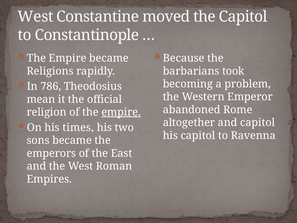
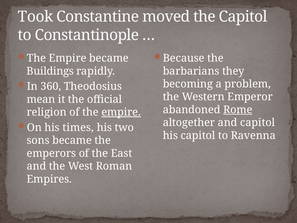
West at (36, 17): West -> Took
Religions: Religions -> Buildings
took: took -> they
786: 786 -> 360
Rome underline: none -> present
